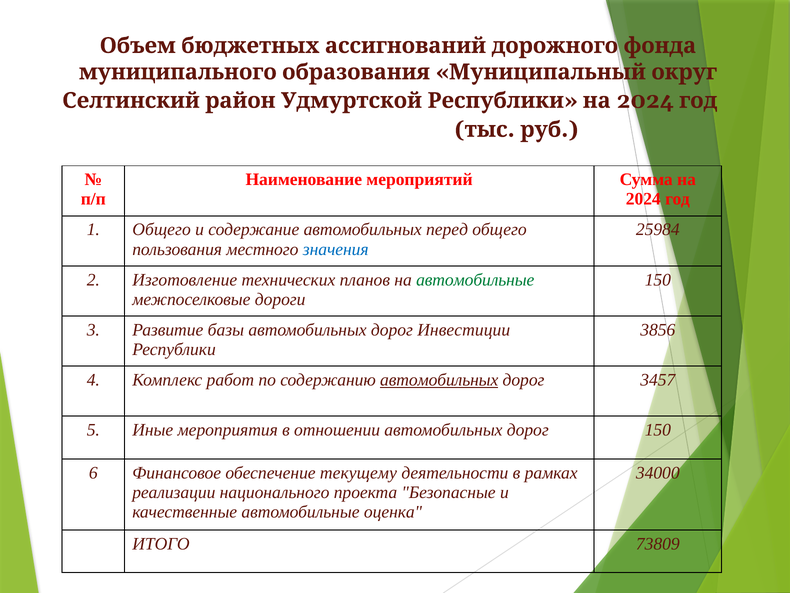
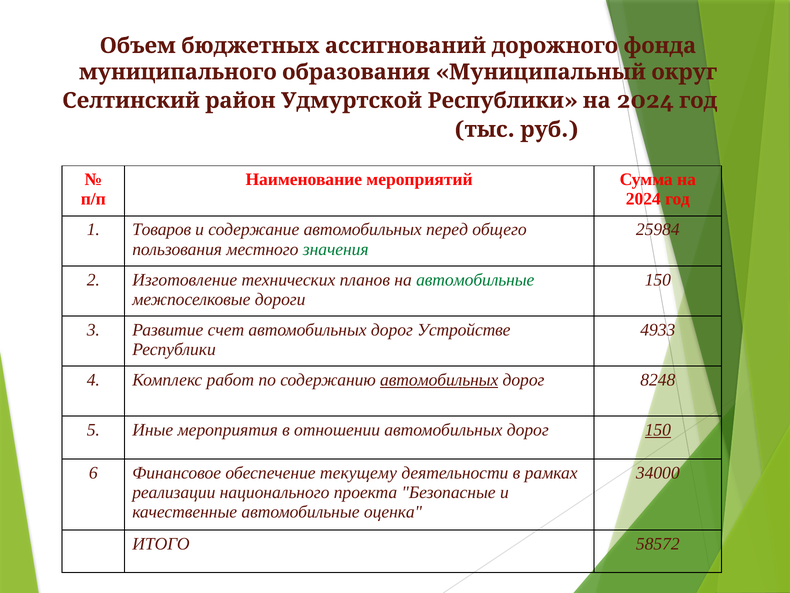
1 Общего: Общего -> Товаров
значения colour: blue -> green
базы: базы -> счет
Инвестиции: Инвестиции -> Устройстве
3856: 3856 -> 4933
3457: 3457 -> 8248
150 at (658, 430) underline: none -> present
73809: 73809 -> 58572
